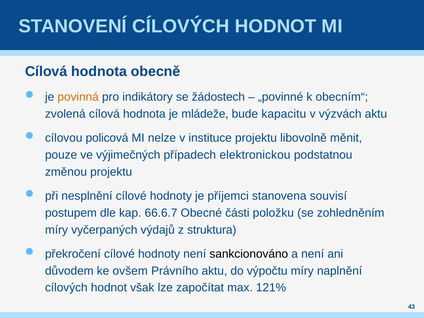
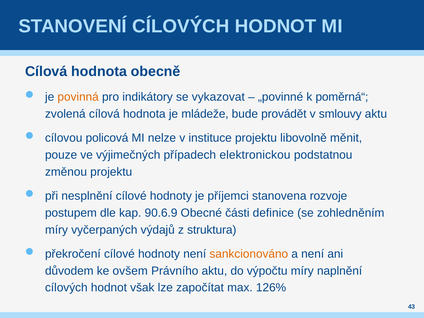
žádostech: žádostech -> vykazovat
obecním“: obecním“ -> poměrná“
kapacitu: kapacitu -> provádět
výzvách: výzvách -> smlouvy
souvisí: souvisí -> rozvoje
66.6.7: 66.6.7 -> 90.6.9
položku: položku -> definice
sankcionováno colour: black -> orange
121%: 121% -> 126%
